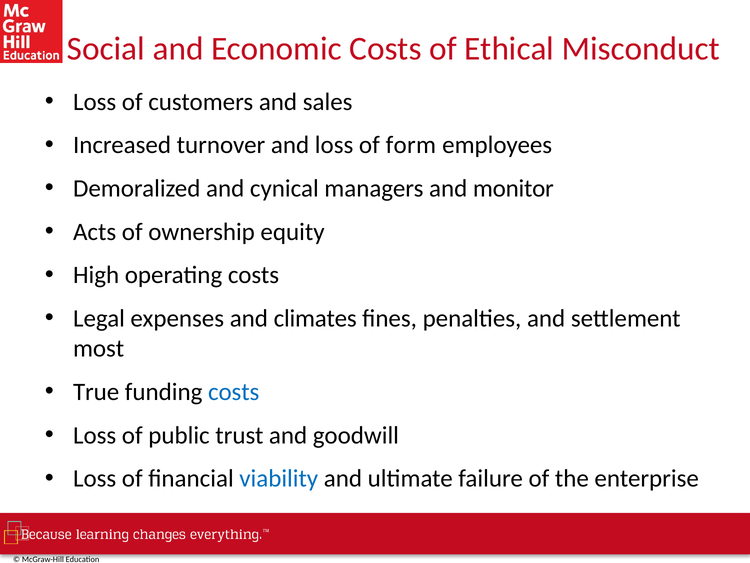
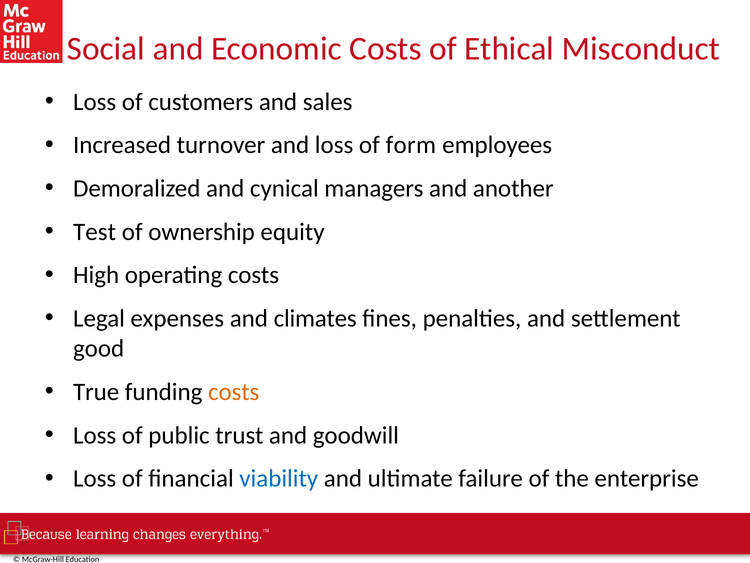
monitor: monitor -> another
Acts: Acts -> Test
most: most -> good
costs at (234, 392) colour: blue -> orange
